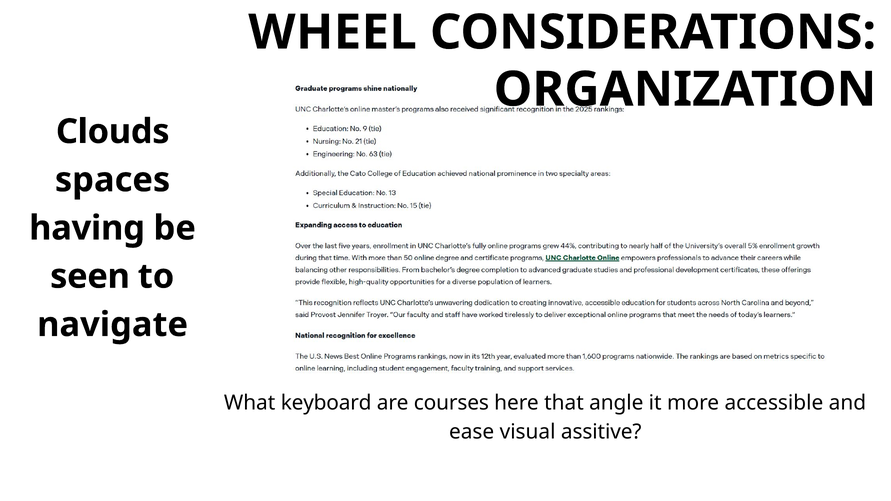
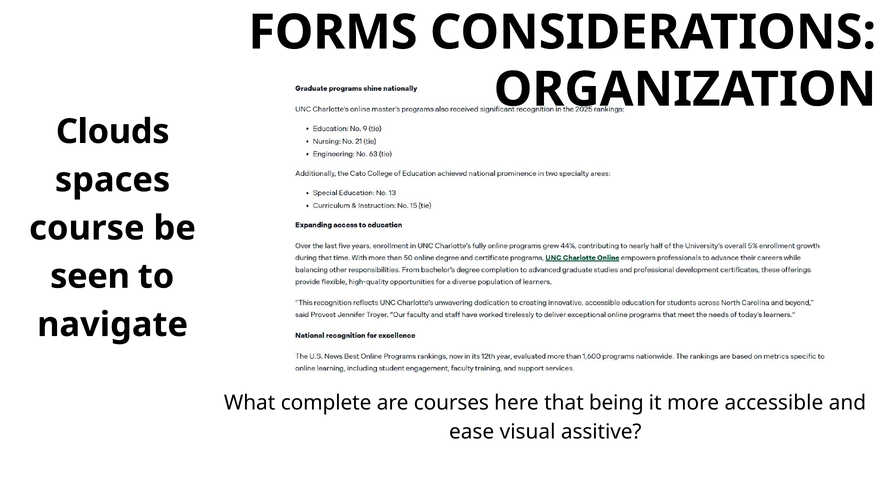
WHEEL: WHEEL -> FORMS
having: having -> course
keyboard: keyboard -> complete
angle: angle -> being
